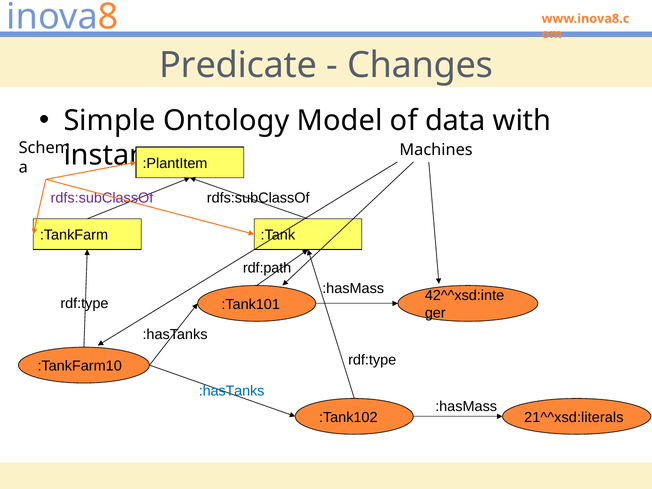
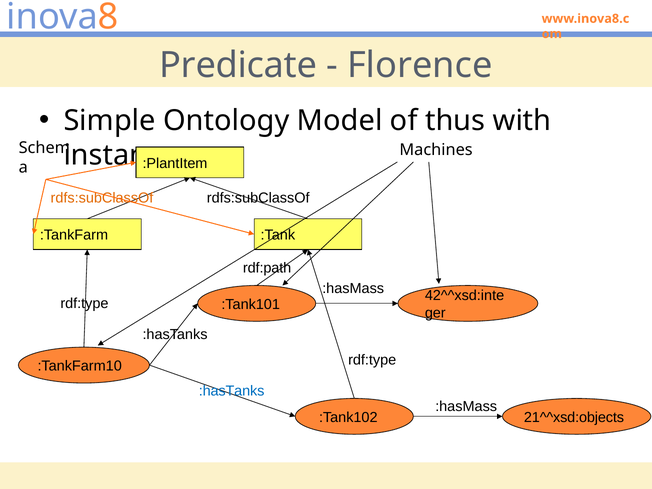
Changes: Changes -> Florence
data: data -> thus
rdfs:subClassOf at (102, 198) colour: purple -> orange
21^^xsd:literals: 21^^xsd:literals -> 21^^xsd:objects
